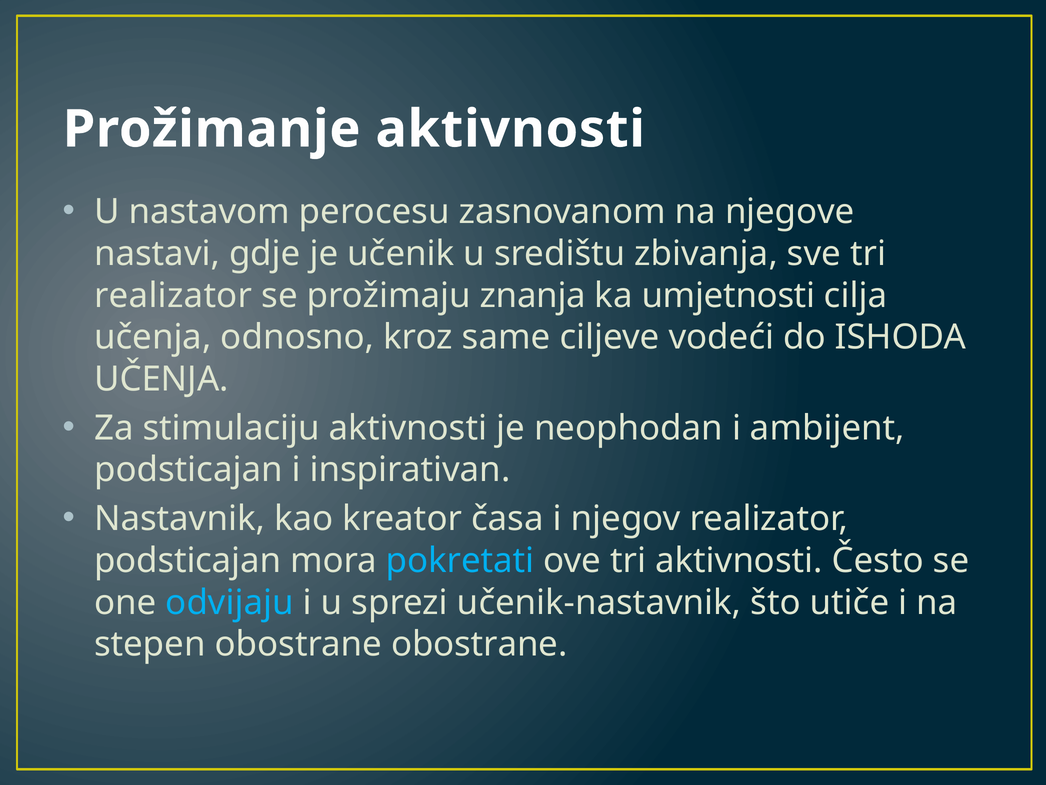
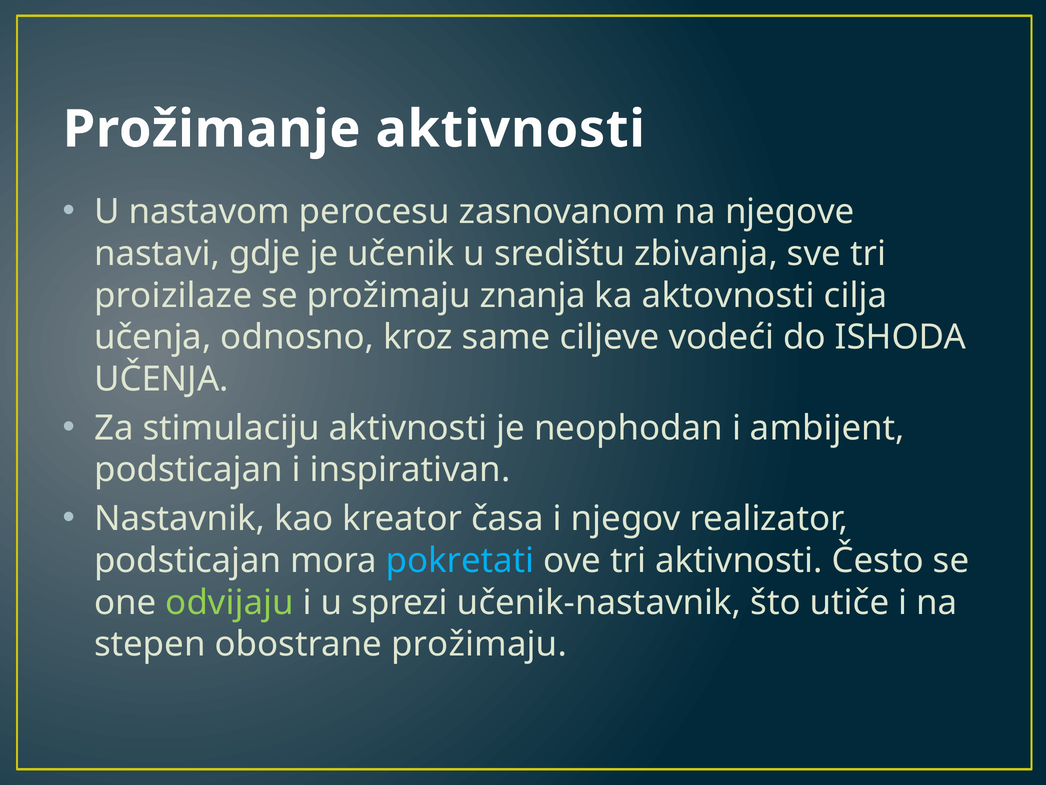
realizator at (173, 295): realizator -> proizilaze
umjetnosti: umjetnosti -> aktovnosti
odvijaju colour: light blue -> light green
obostrane obostrane: obostrane -> prožimaju
